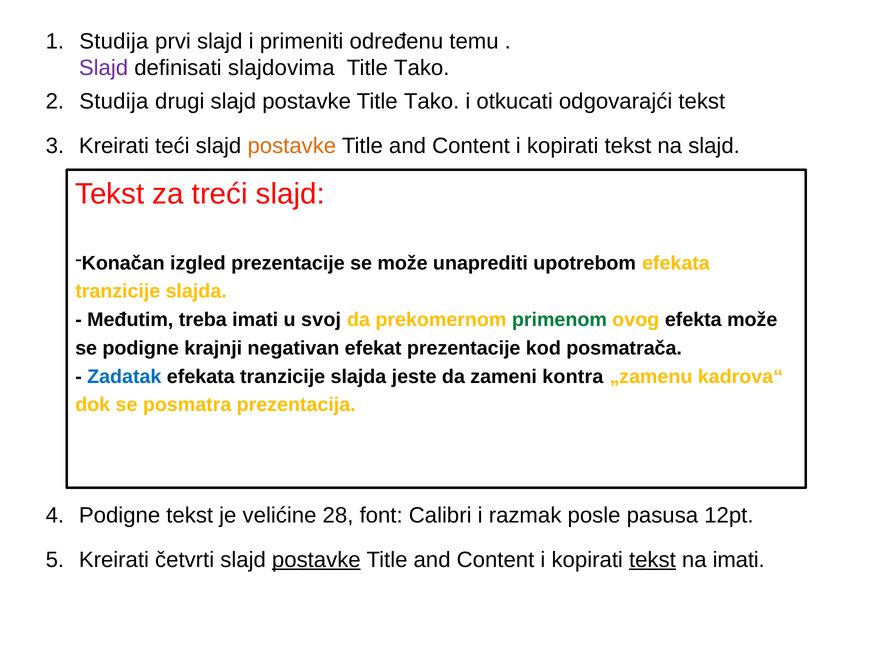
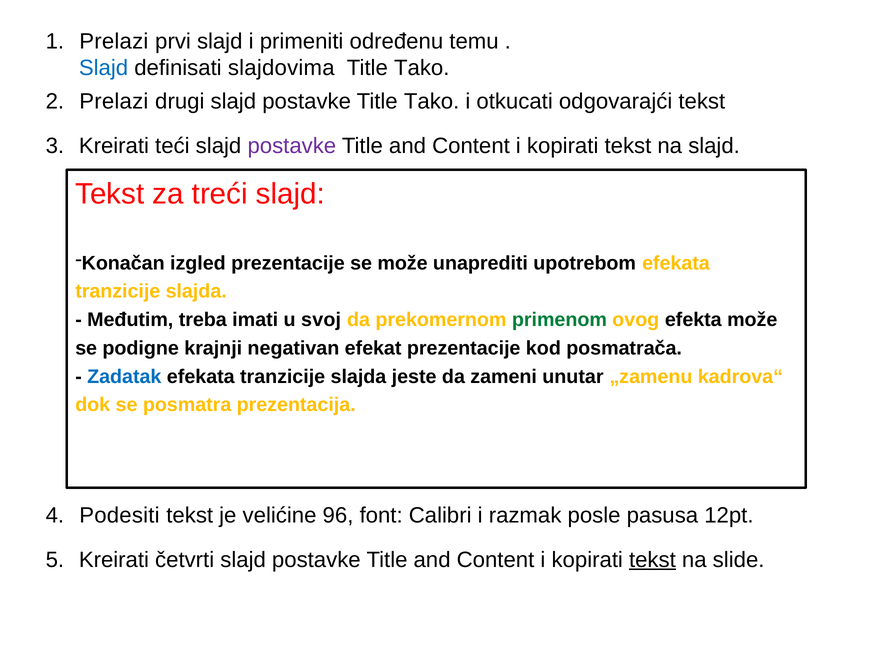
Studija at (114, 41): Studija -> Prelazi
Slajd at (104, 68) colour: purple -> blue
Studija at (114, 102): Studija -> Prelazi
postavke at (292, 146) colour: orange -> purple
kontra: kontra -> unutar
Podigne at (120, 516): Podigne -> Podesiti
28: 28 -> 96
postavke at (316, 560) underline: present -> none
na imati: imati -> slide
